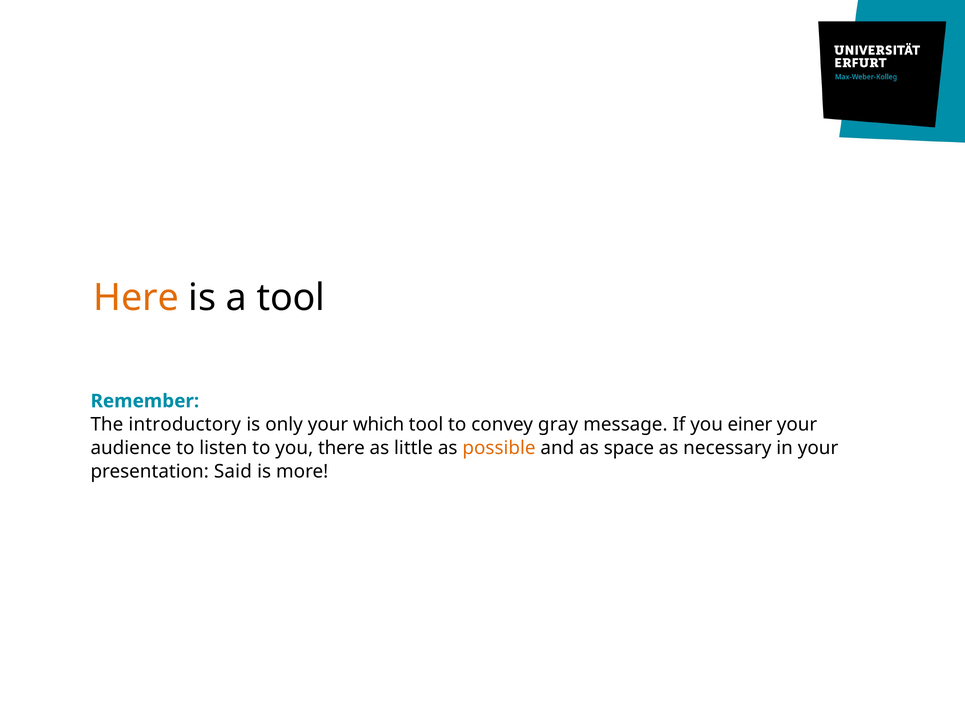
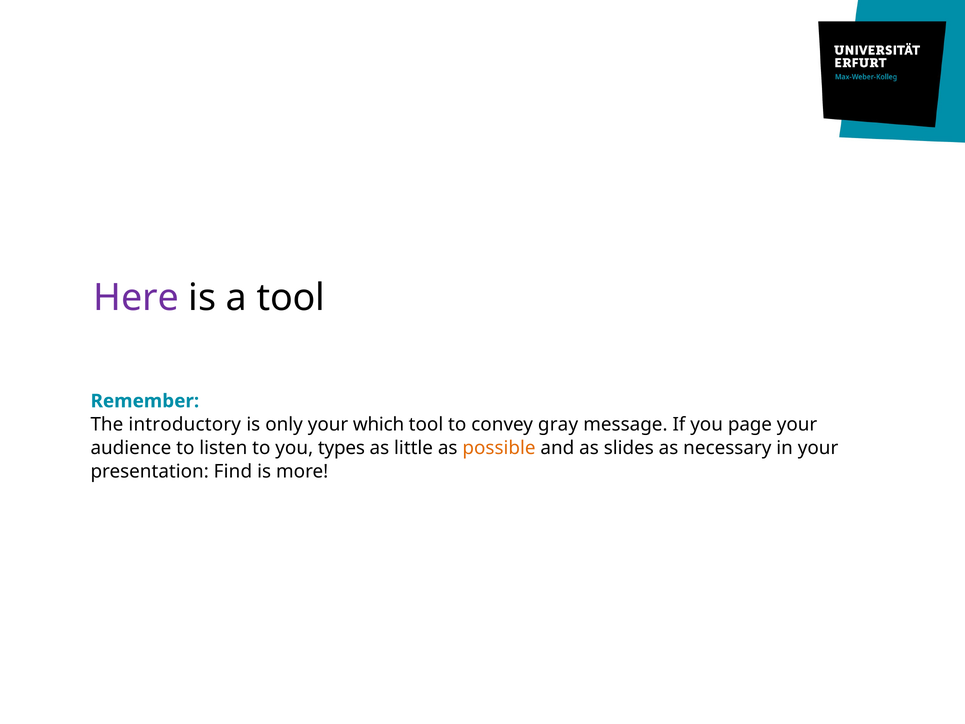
Here colour: orange -> purple
einer: einer -> page
there: there -> types
space: space -> slides
Said: Said -> Find
